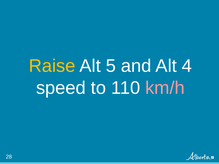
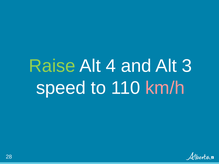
Raise colour: yellow -> light green
5: 5 -> 4
4: 4 -> 3
